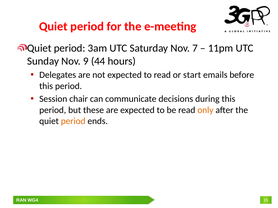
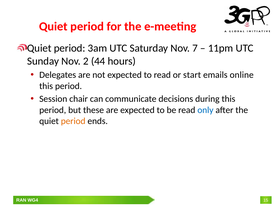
9: 9 -> 2
before: before -> online
only colour: orange -> blue
